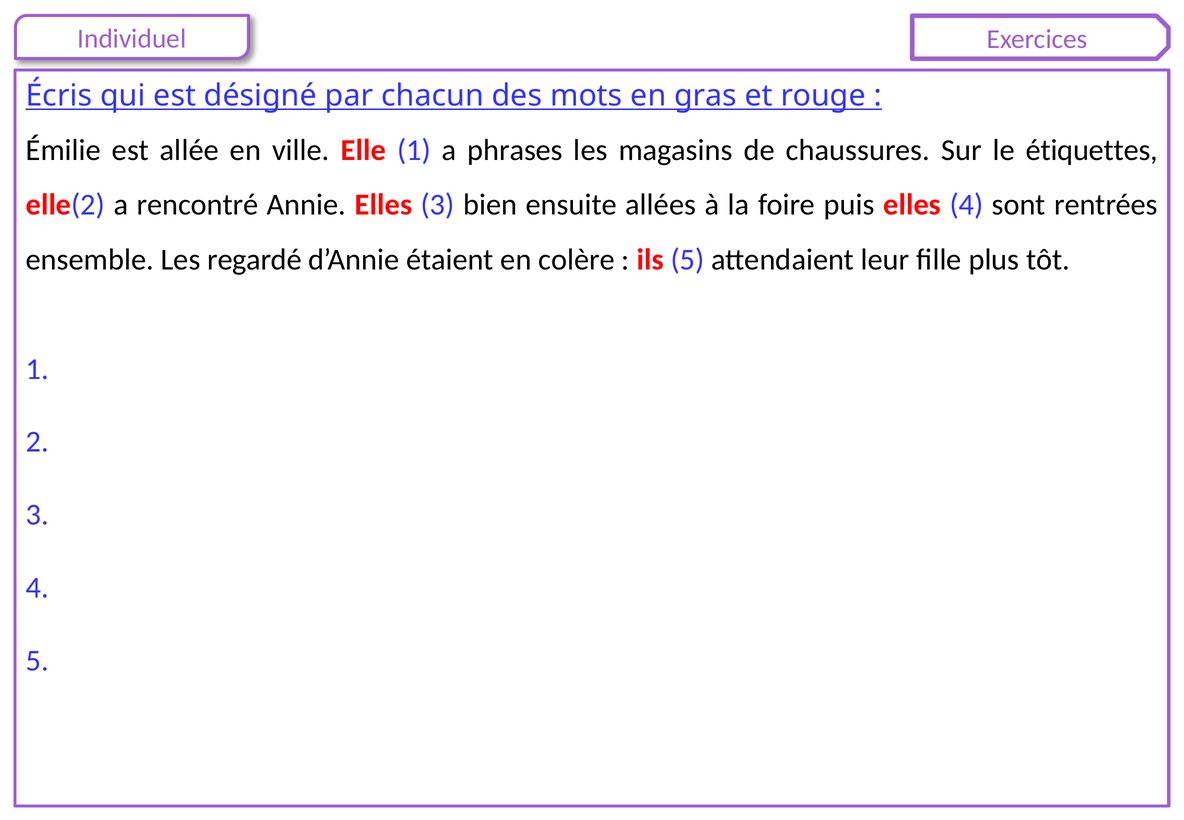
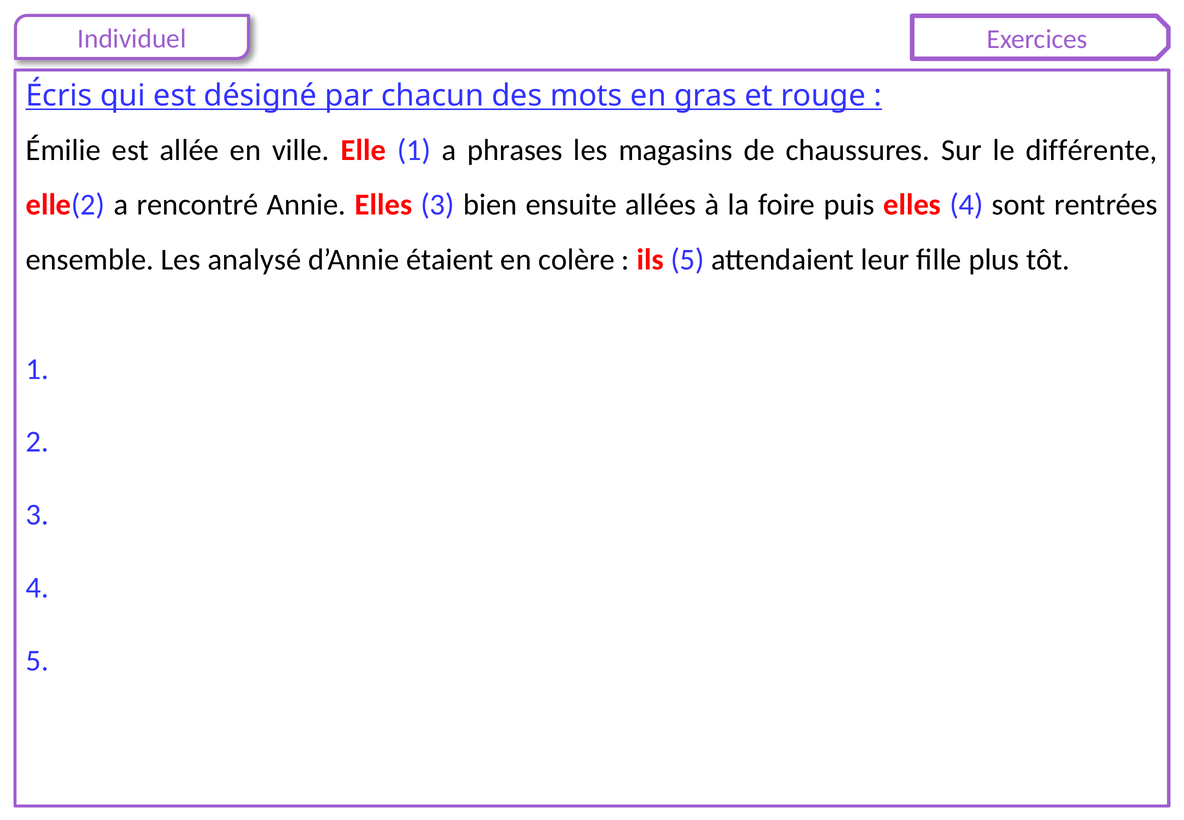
étiquettes: étiquettes -> différente
regardé: regardé -> analysé
